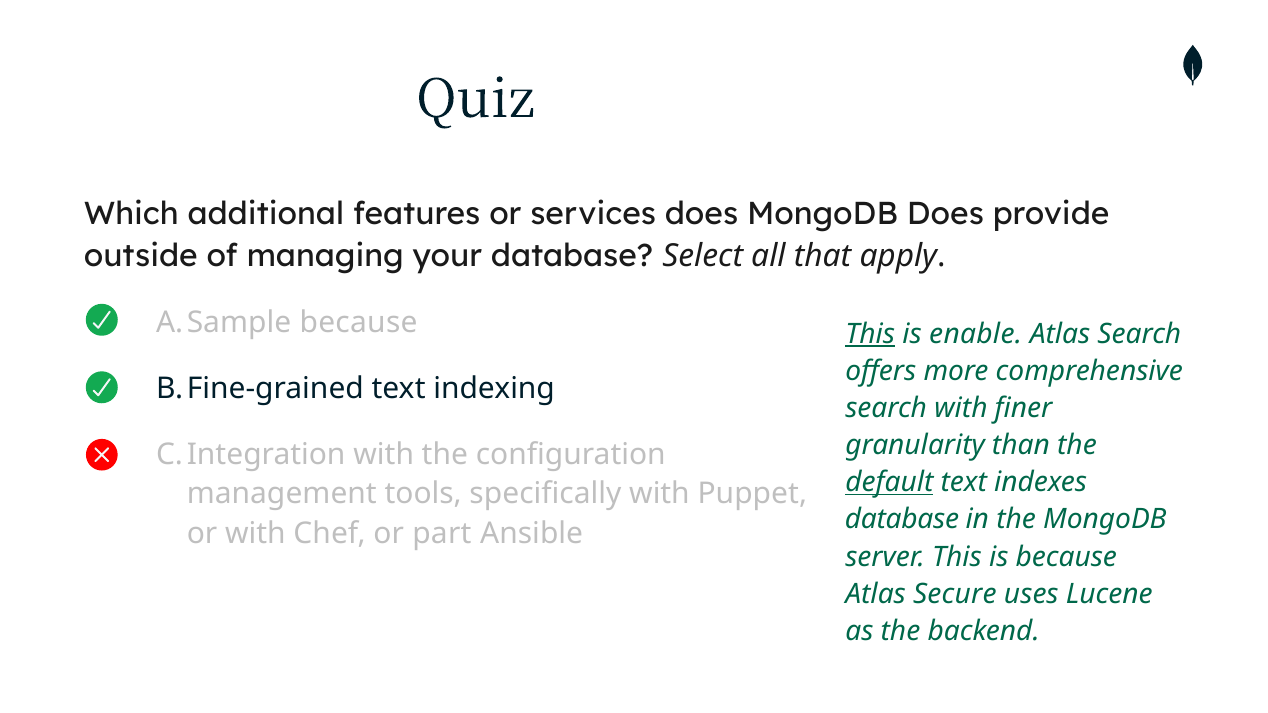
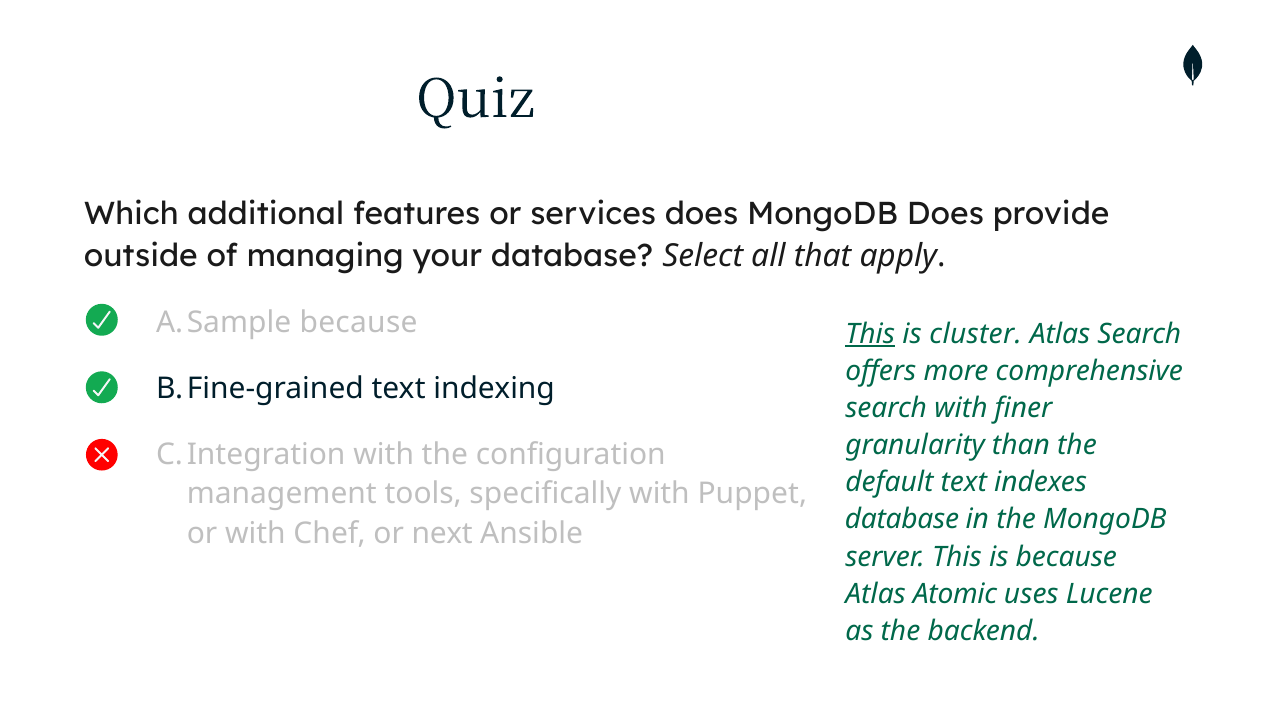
enable: enable -> cluster
default underline: present -> none
part: part -> next
Secure: Secure -> Atomic
